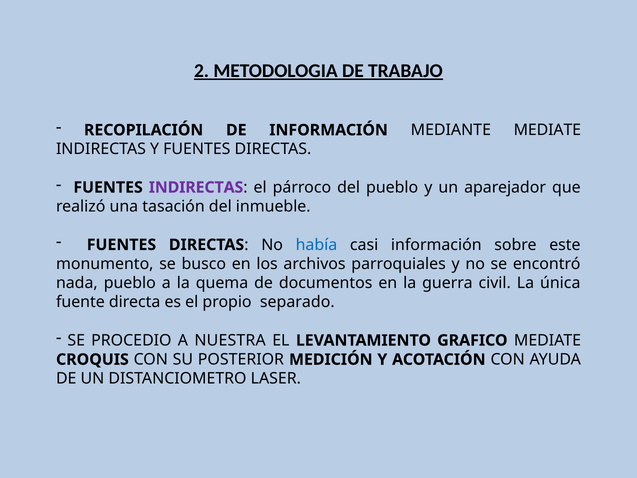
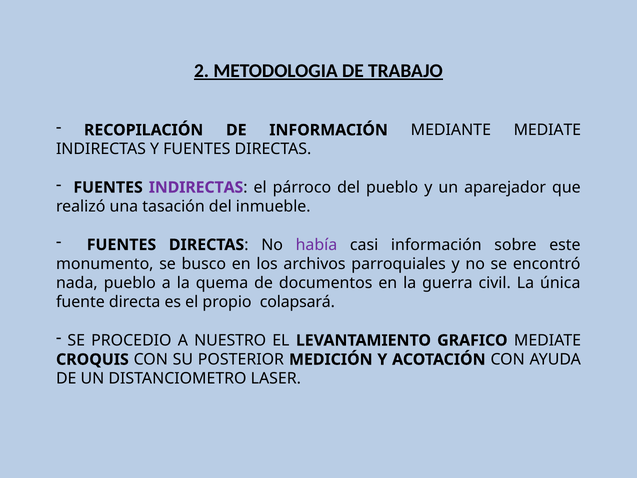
había colour: blue -> purple
separado: separado -> colapsará
NUESTRA: NUESTRA -> NUESTRO
